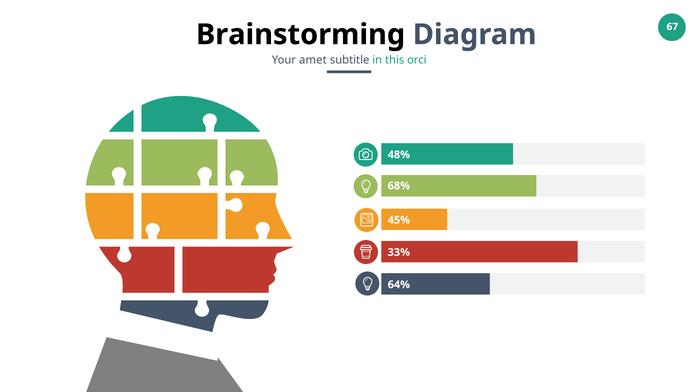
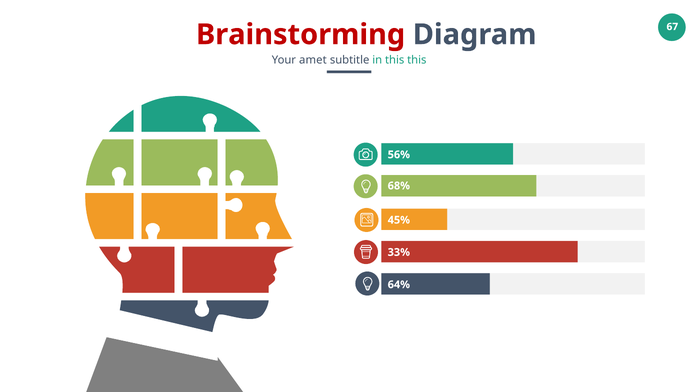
Brainstorming colour: black -> red
this orci: orci -> this
48%: 48% -> 56%
